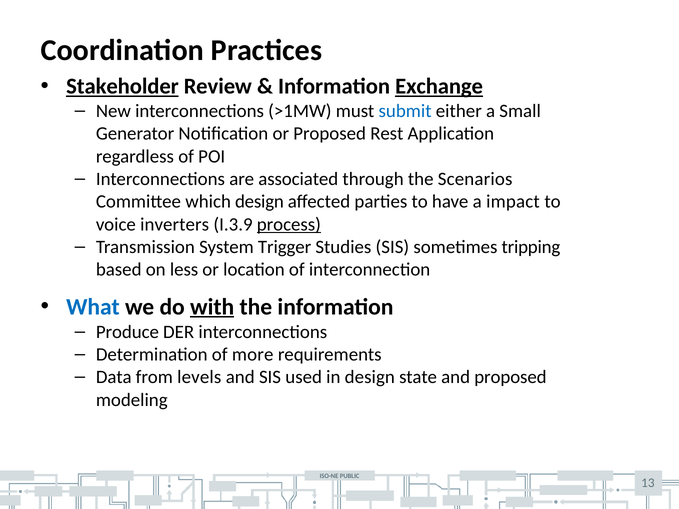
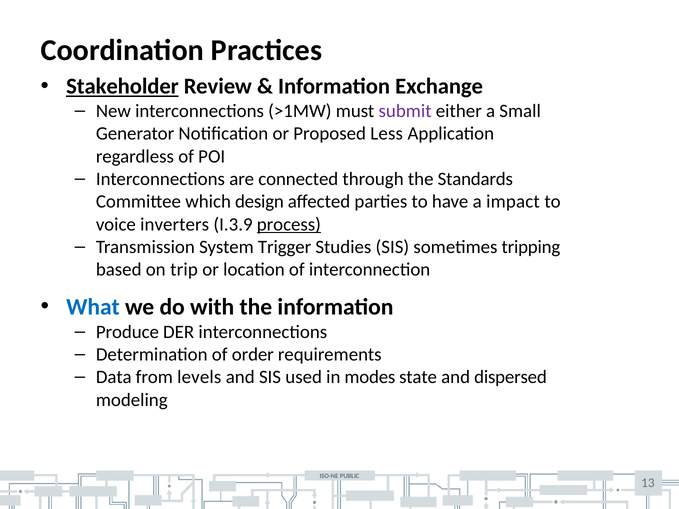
Exchange underline: present -> none
submit colour: blue -> purple
Rest: Rest -> Less
associated: associated -> connected
Scenarios: Scenarios -> Standards
less: less -> trip
with underline: present -> none
more: more -> order
in design: design -> modes
and proposed: proposed -> dispersed
